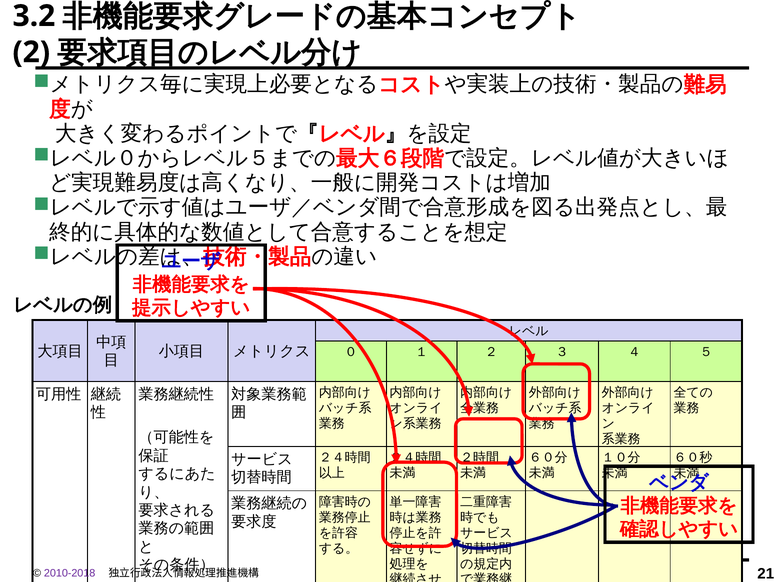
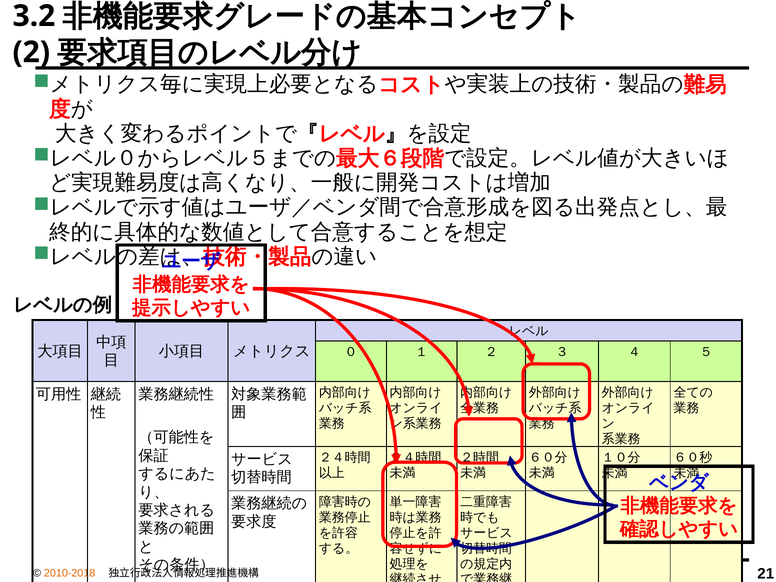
2010-2018 colour: purple -> orange
